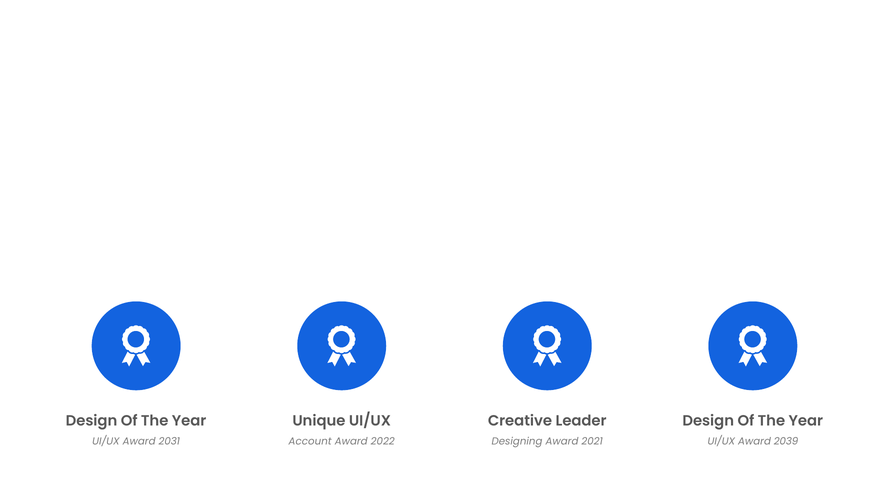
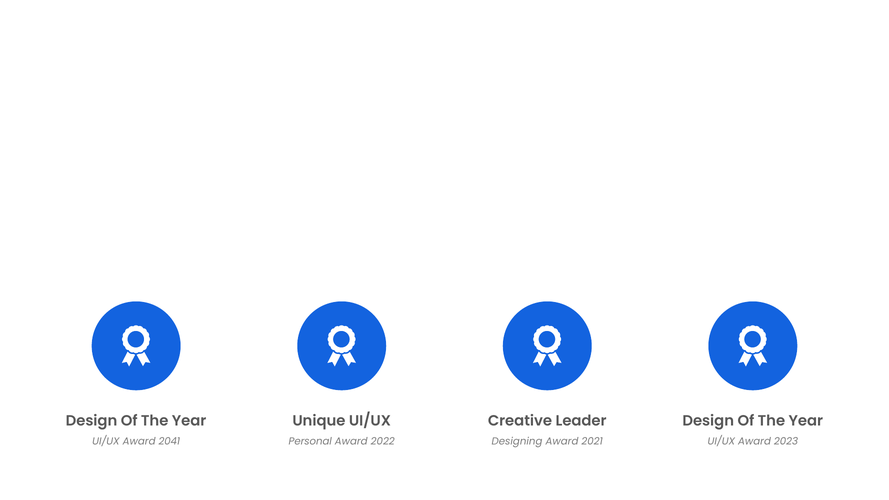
2031: 2031 -> 2041
Account: Account -> Personal
2039: 2039 -> 2023
